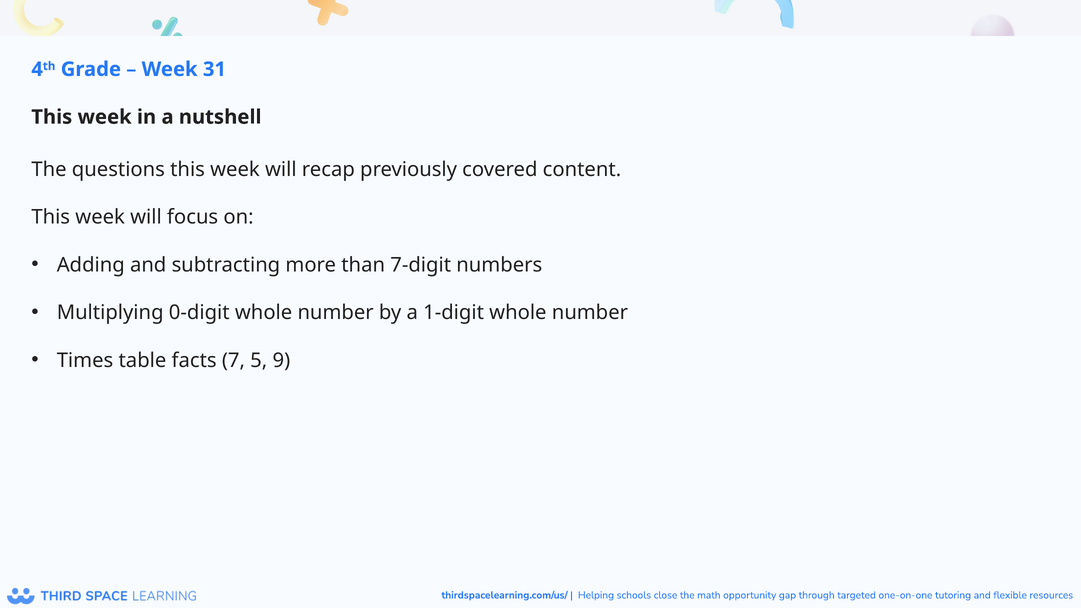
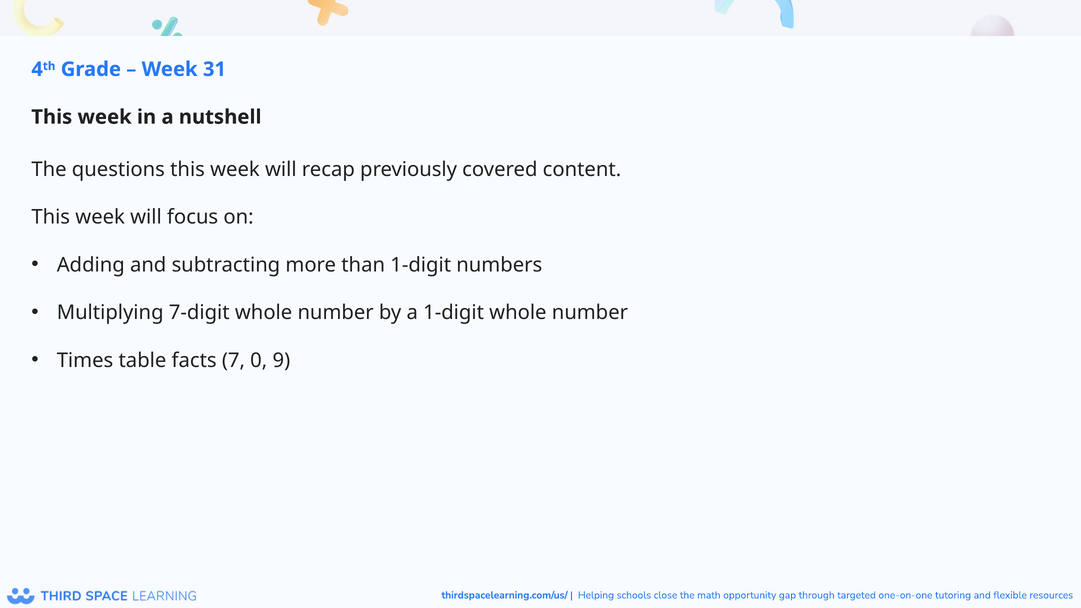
than 7-digit: 7-digit -> 1-digit
0-digit: 0-digit -> 7-digit
5: 5 -> 0
